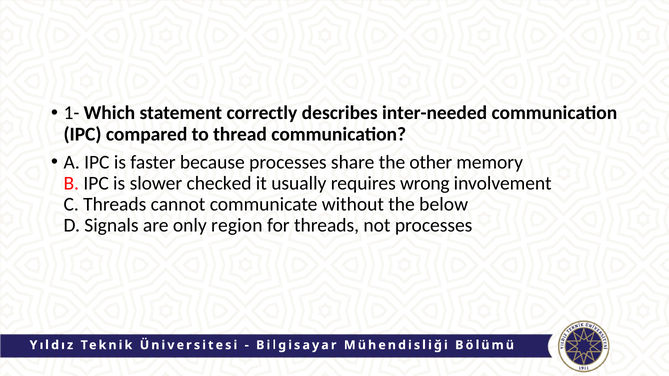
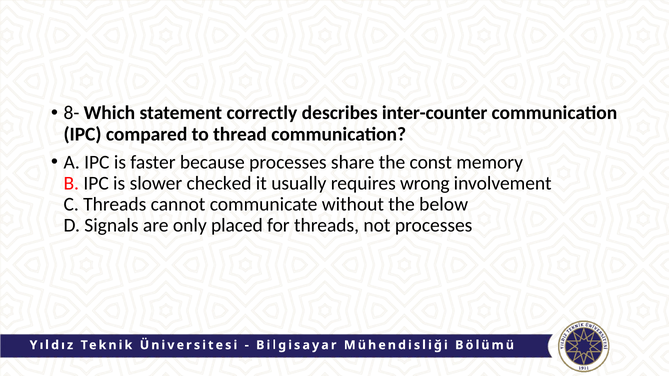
1-: 1- -> 8-
inter-needed: inter-needed -> inter-counter
other: other -> const
region: region -> placed
